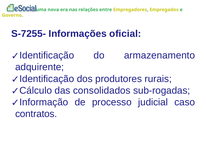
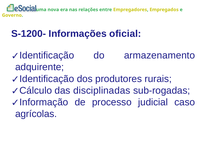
S-7255-: S-7255- -> S-1200-
consolidados: consolidados -> disciplinadas
contratos: contratos -> agrícolas
